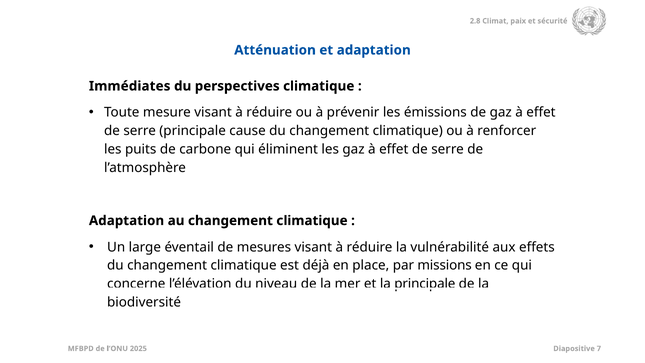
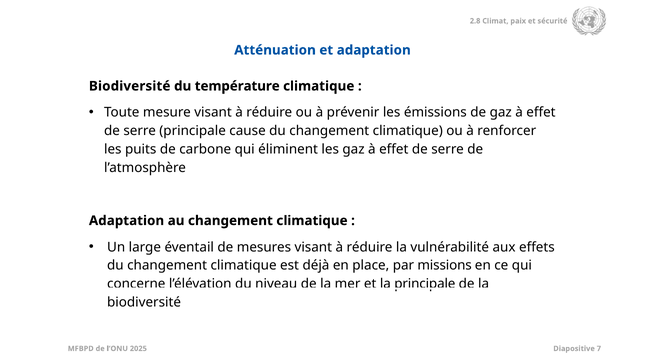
Immédiates at (130, 86): Immédiates -> Biodiversité
perspectives: perspectives -> température
